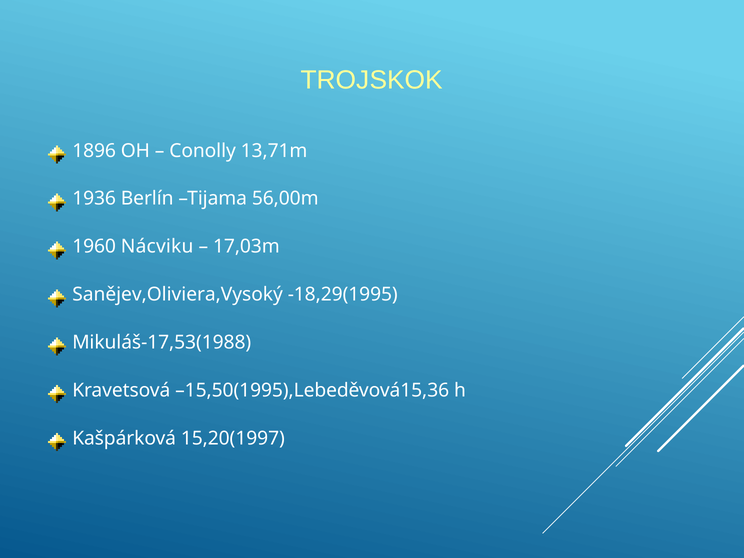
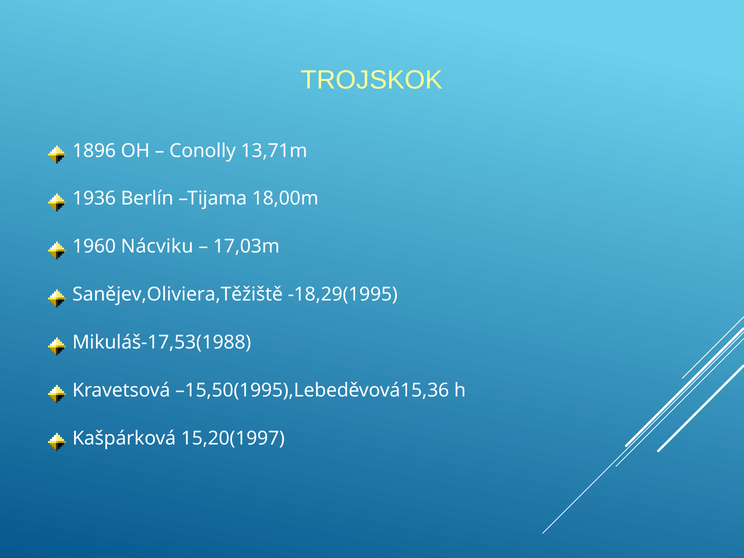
56,00m: 56,00m -> 18,00m
Sanějev,Oliviera,Vysoký: Sanějev,Oliviera,Vysoký -> Sanějev,Oliviera,Těžiště
